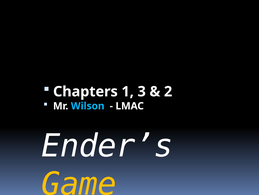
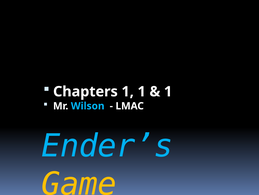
1 3: 3 -> 1
2 at (168, 91): 2 -> 1
Ender’s colour: white -> light blue
